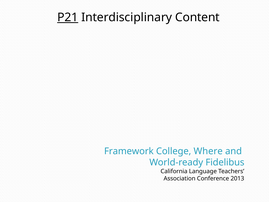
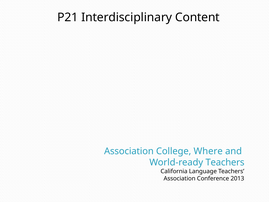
P21 underline: present -> none
Framework at (129, 151): Framework -> Association
World-ready Fidelibus: Fidelibus -> Teachers
